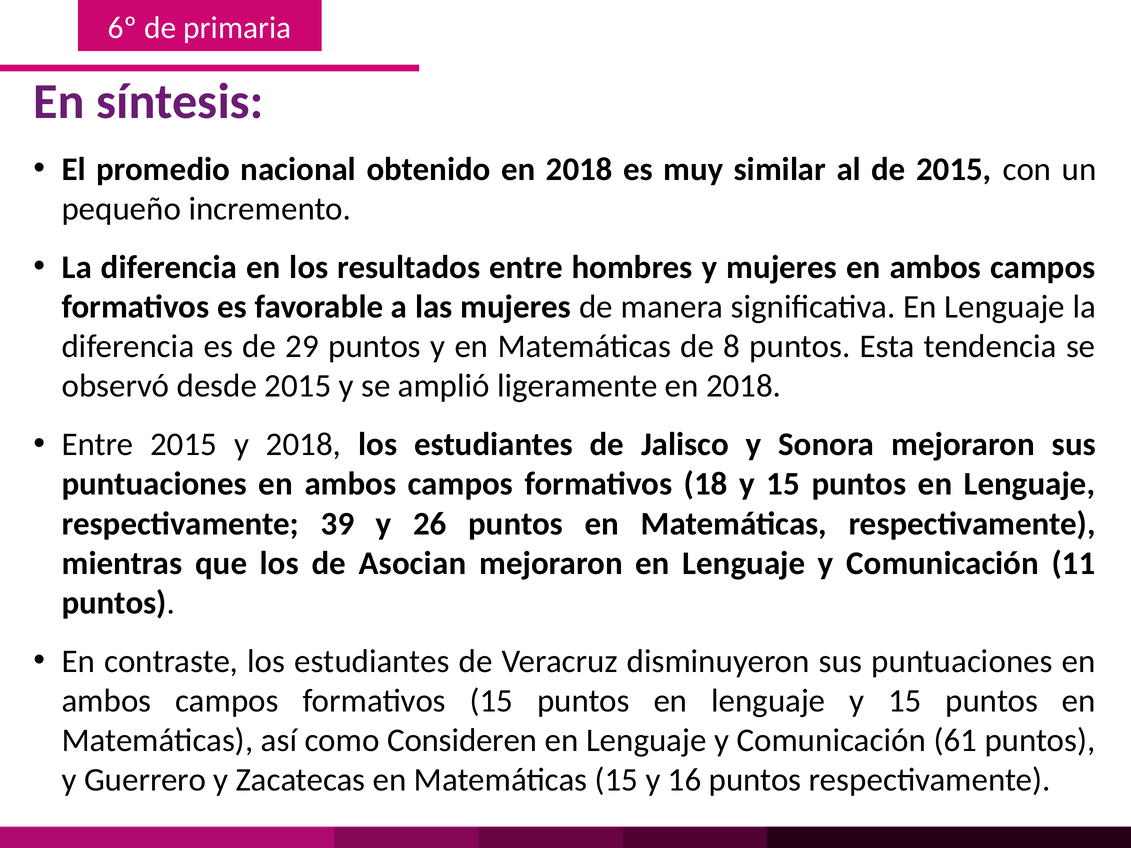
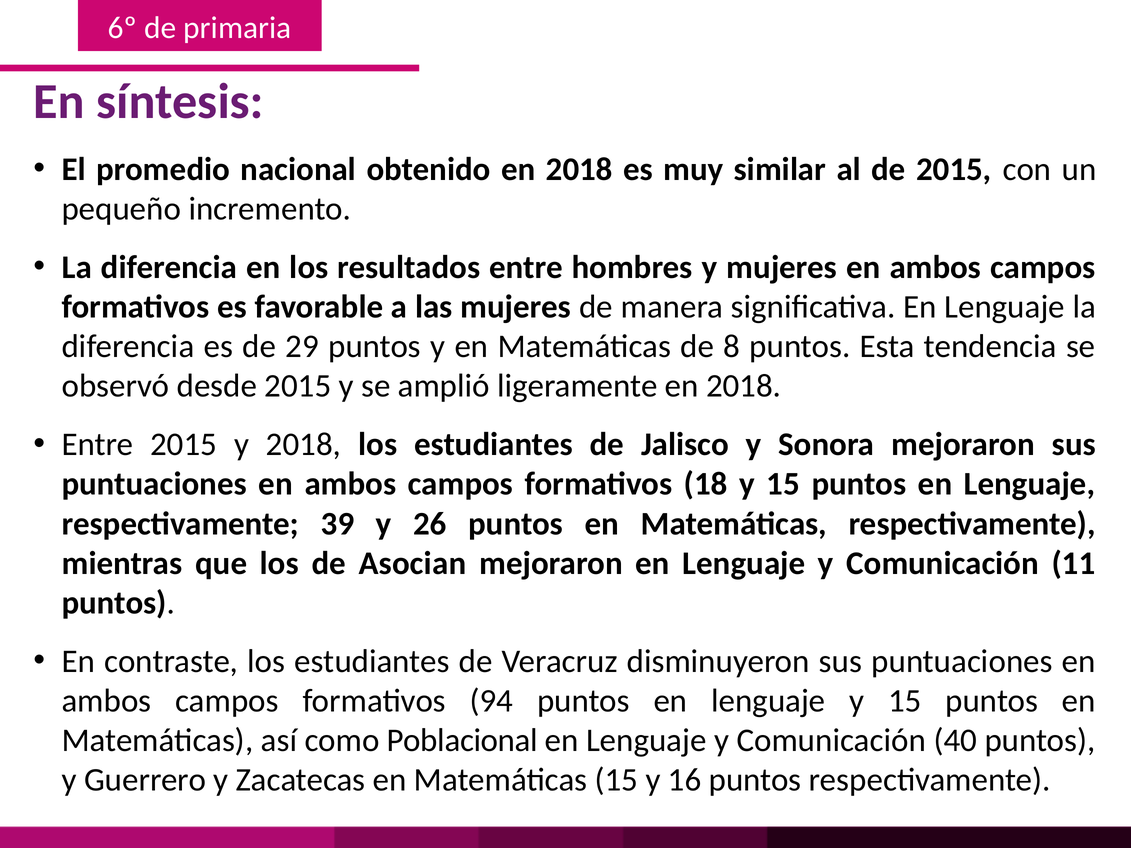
formativos 15: 15 -> 94
Consideren: Consideren -> Poblacional
61: 61 -> 40
